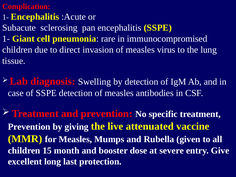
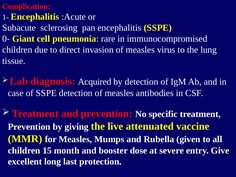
1- at (6, 39): 1- -> 0-
Swelling: Swelling -> Acquired
